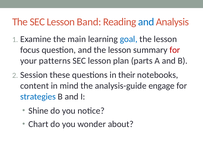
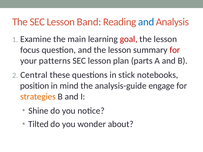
goal colour: blue -> red
Session: Session -> Central
their: their -> stick
content: content -> position
strategies colour: blue -> orange
Chart: Chart -> Tilted
